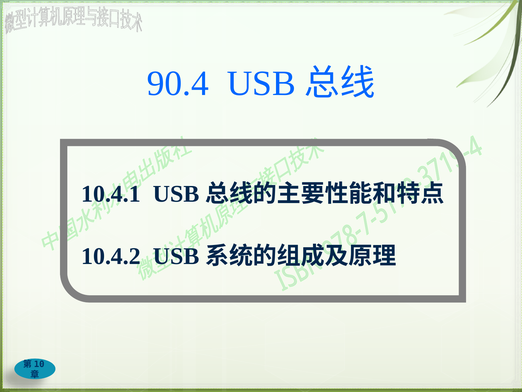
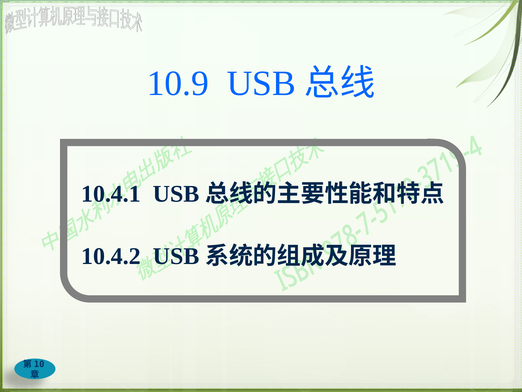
90.4: 90.4 -> 10.9
